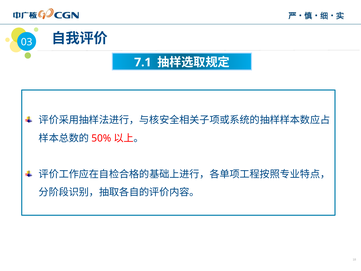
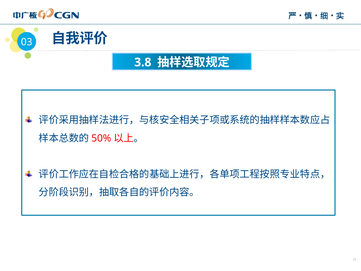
7.1: 7.1 -> 3.8
